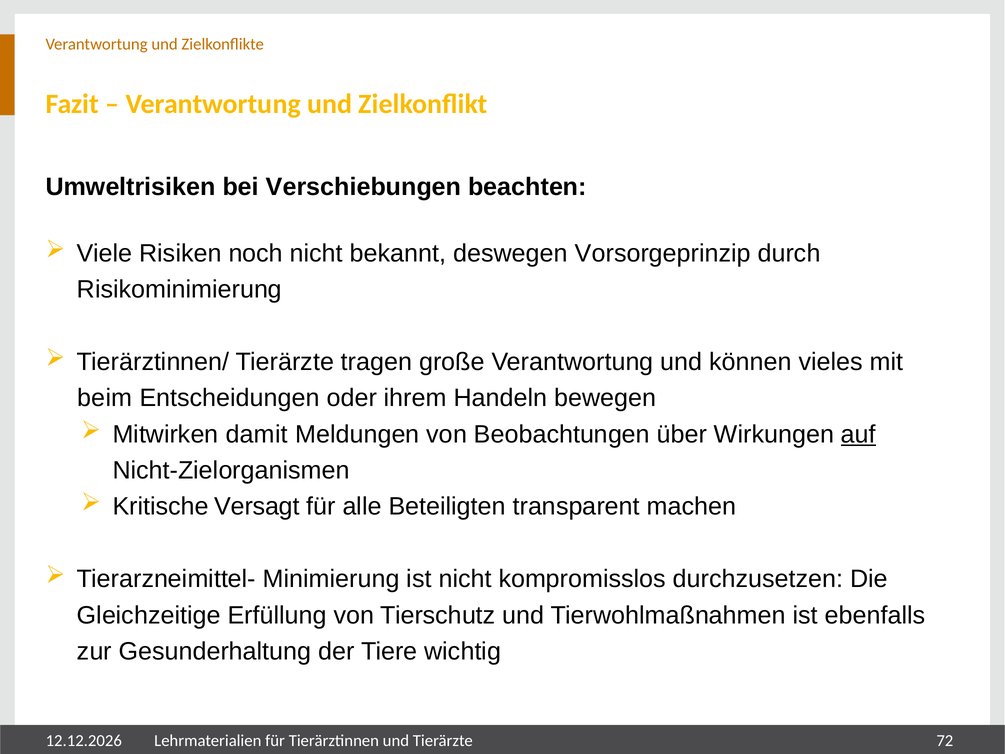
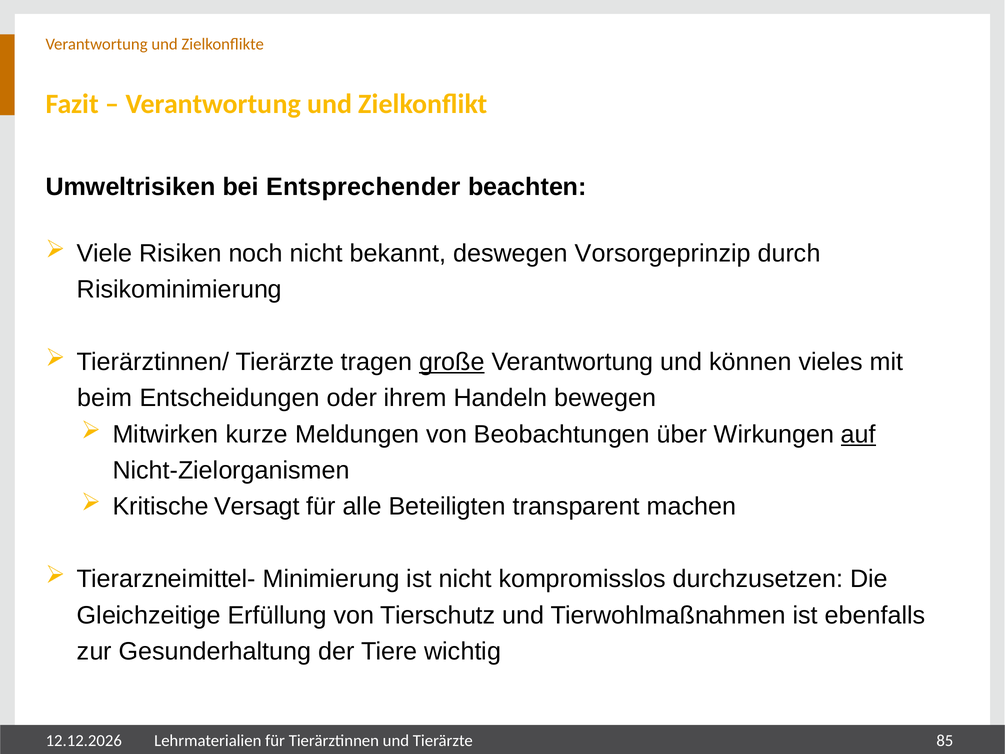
Verschiebungen: Verschiebungen -> Entsprechender
große underline: none -> present
damit: damit -> kurze
72: 72 -> 85
